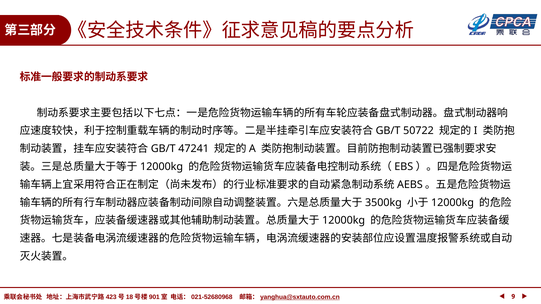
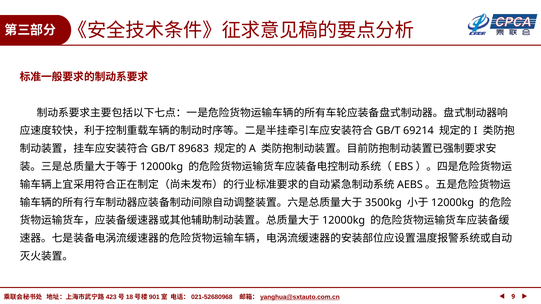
50722: 50722 -> 69214
47241: 47241 -> 89683
